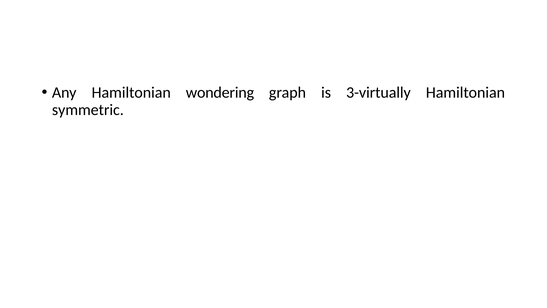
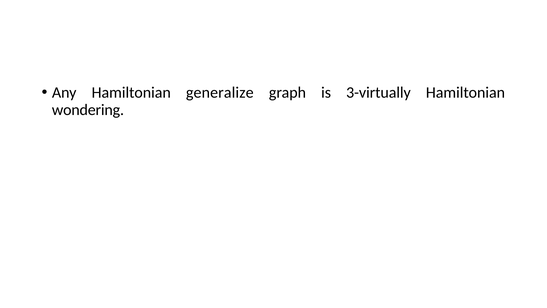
wondering: wondering -> generalize
symmetric: symmetric -> wondering
